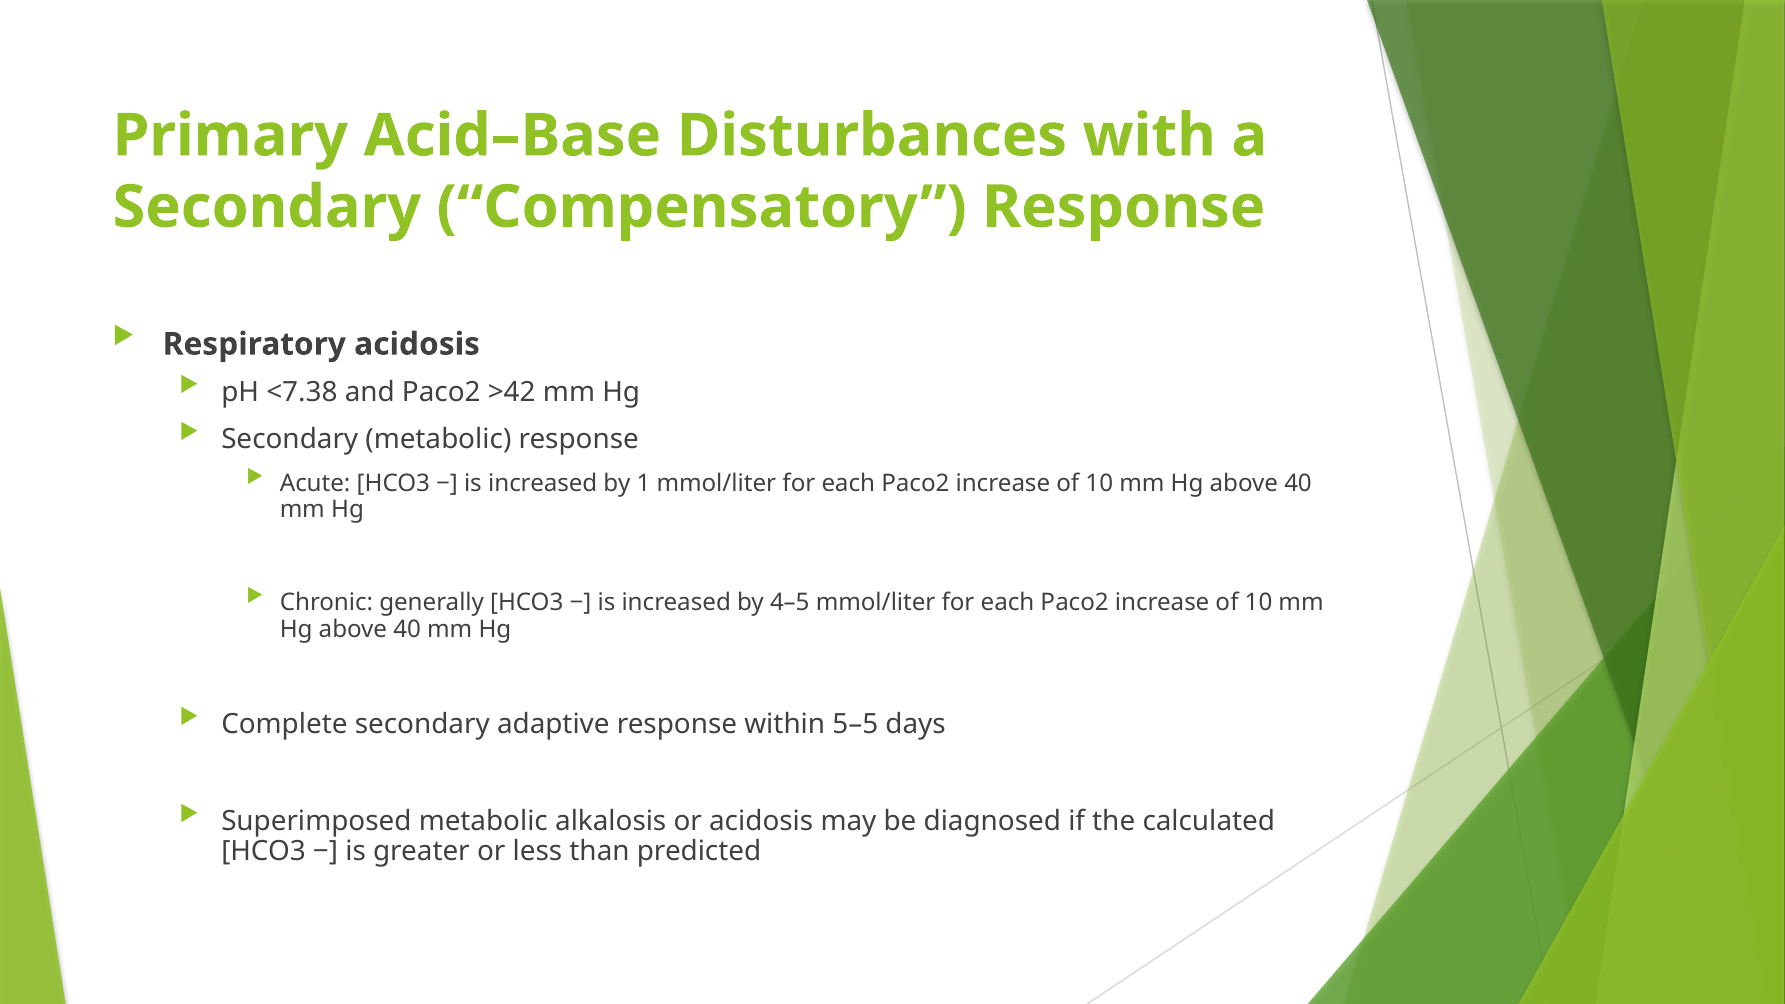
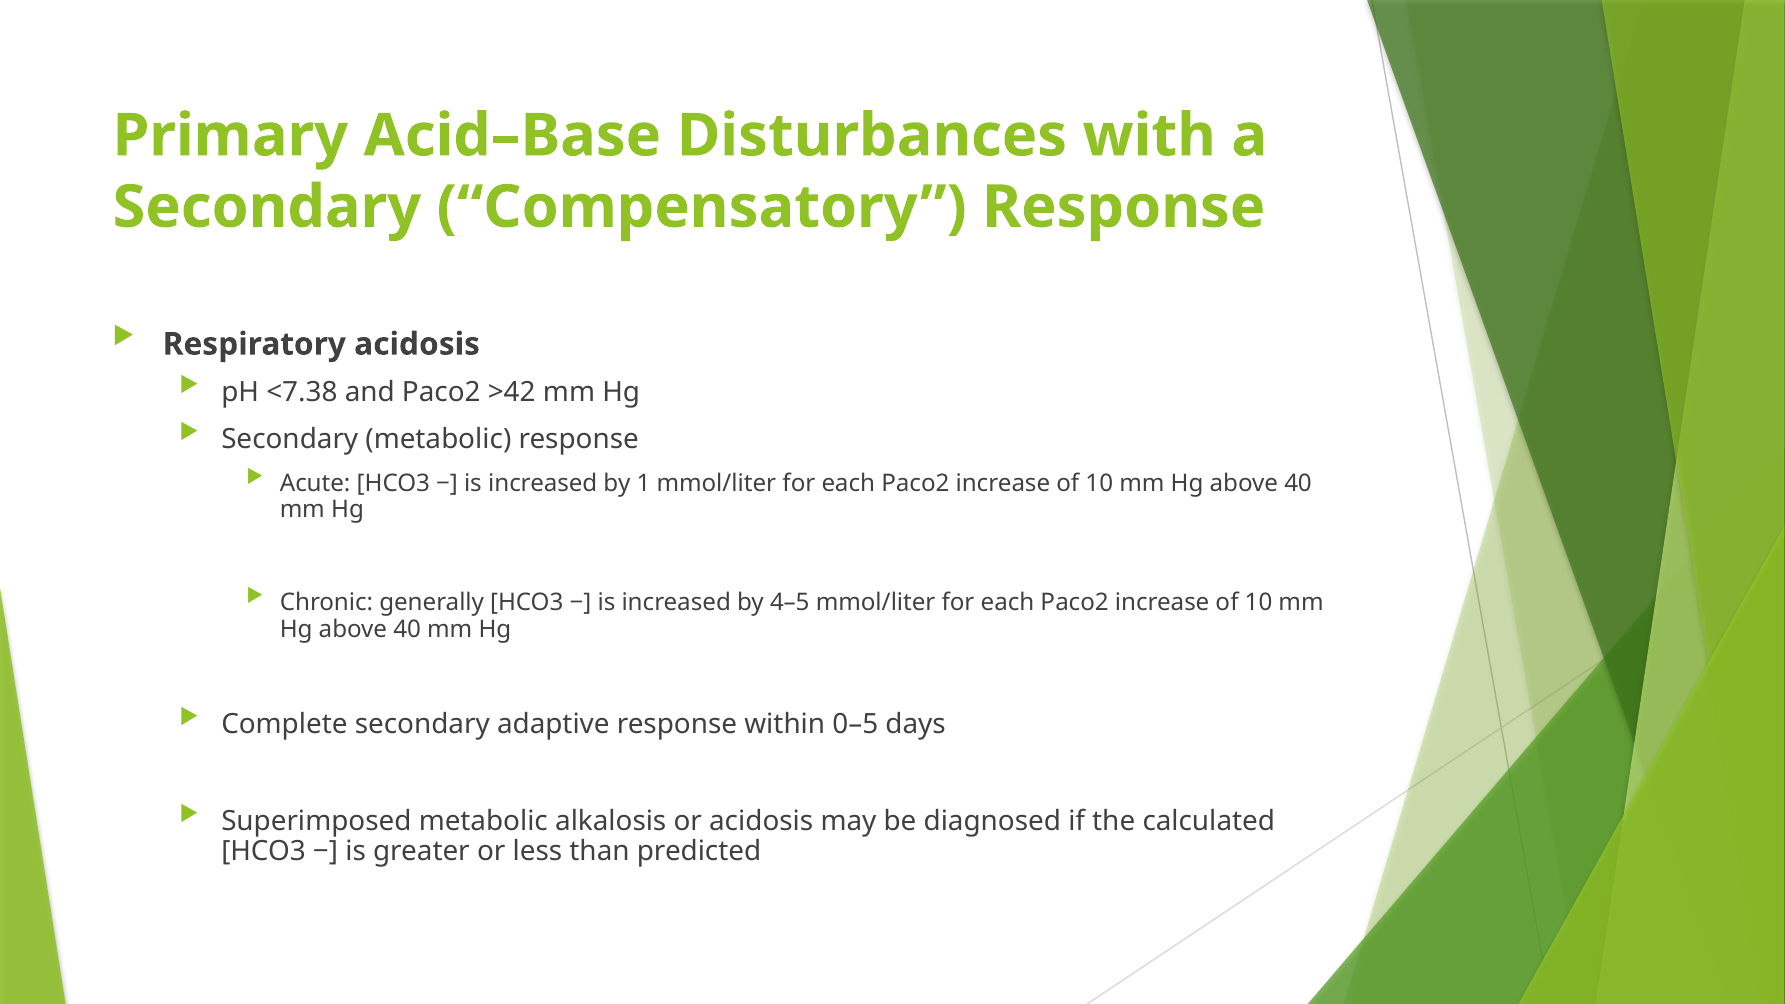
5–5: 5–5 -> 0–5
